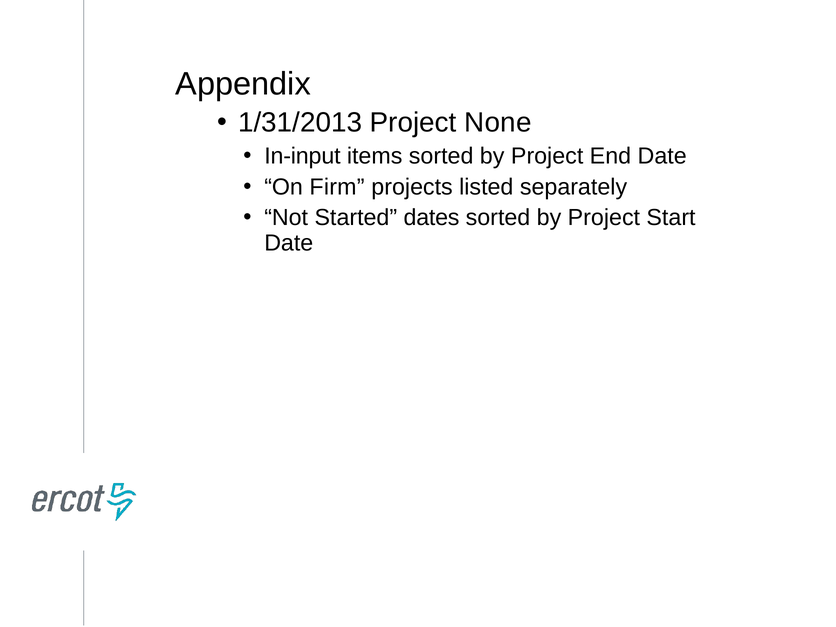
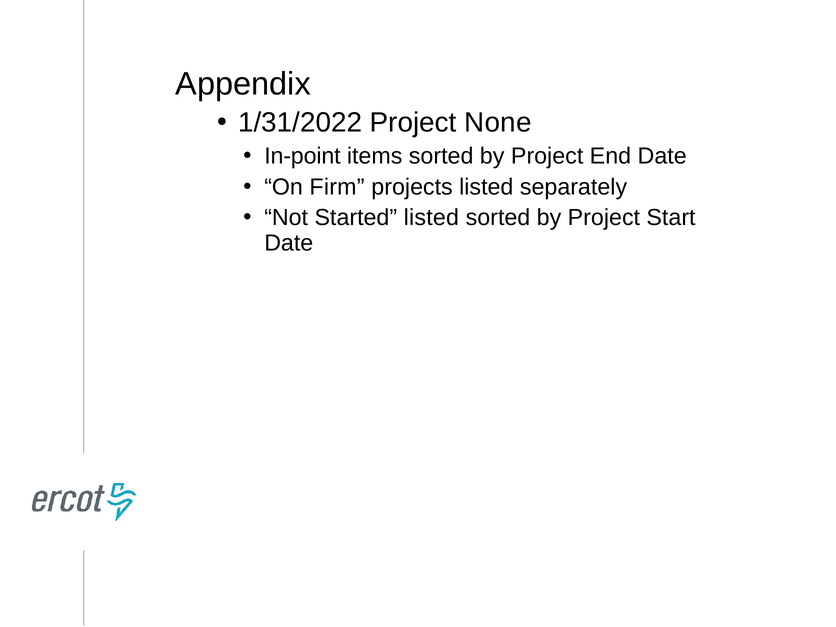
1/31/2013: 1/31/2013 -> 1/31/2022
In-input: In-input -> In-point
Started dates: dates -> listed
